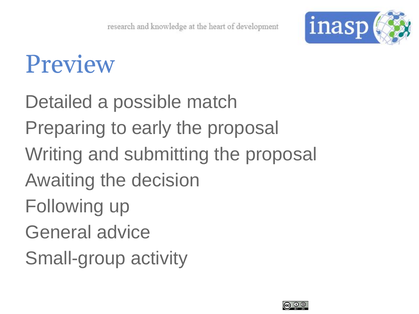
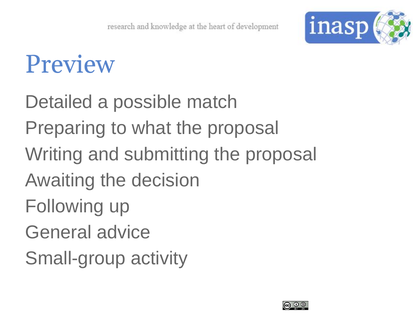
early: early -> what
